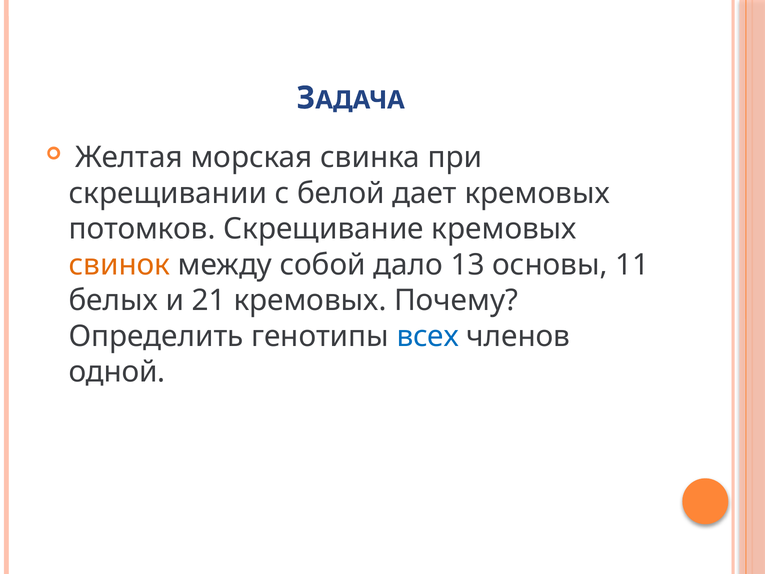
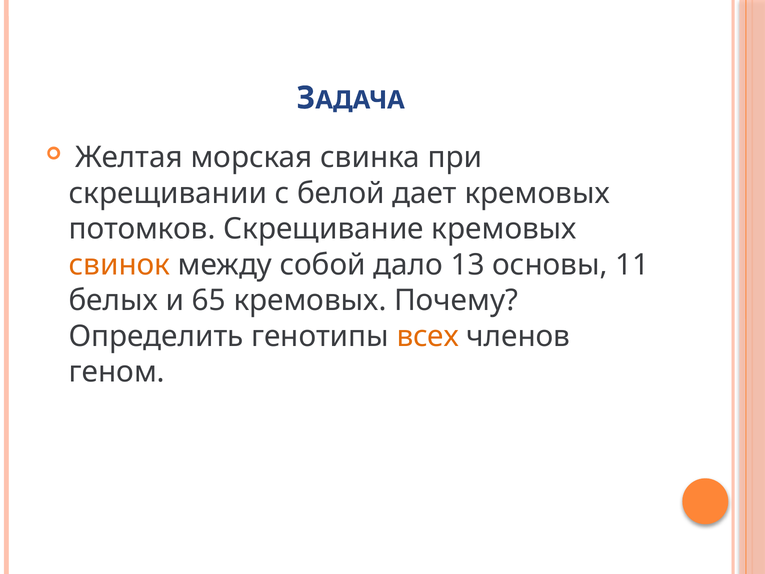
21: 21 -> 65
всех colour: blue -> orange
одной: одной -> геном
